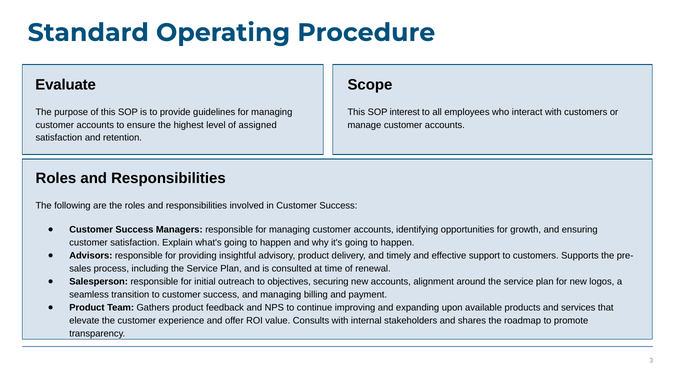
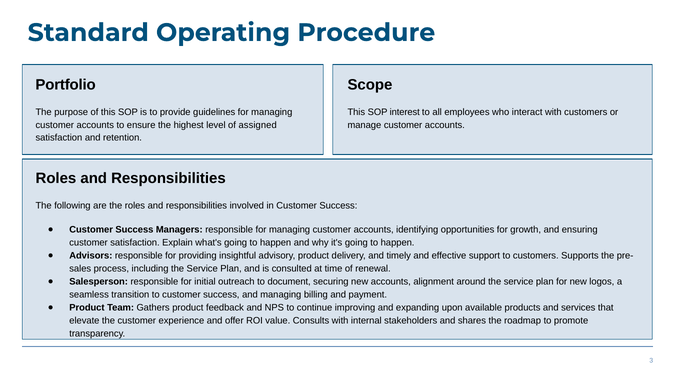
Evaluate: Evaluate -> Portfolio
objectives: objectives -> document
